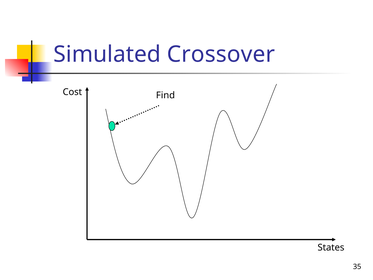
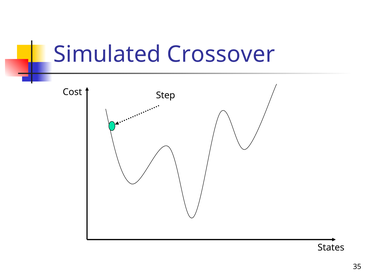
Find: Find -> Step
